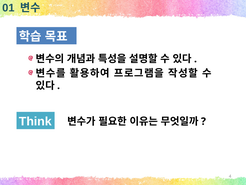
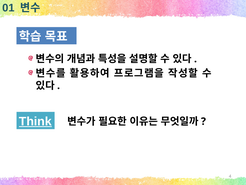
Think underline: none -> present
